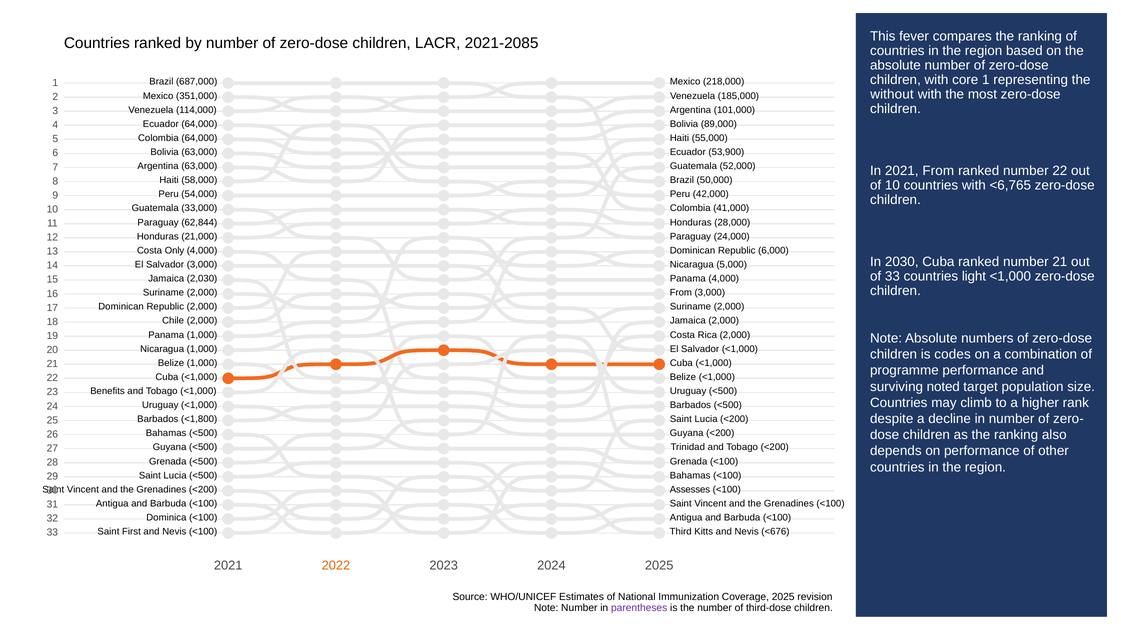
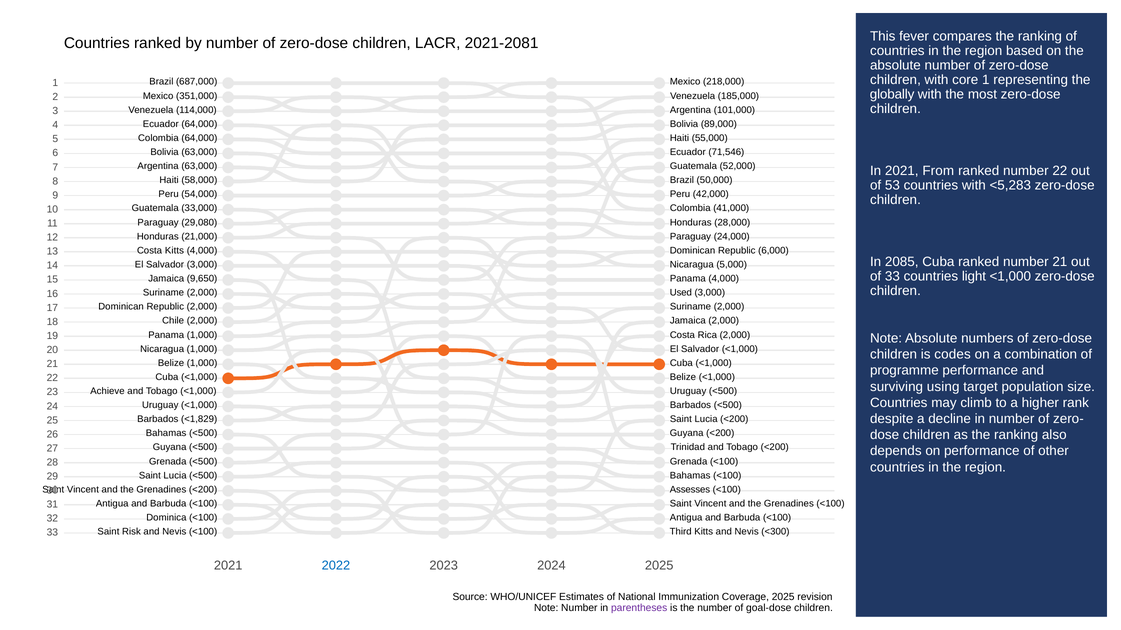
2021-2085: 2021-2085 -> 2021-2081
without: without -> globally
53,900: 53,900 -> 71,546
of 10: 10 -> 53
<6,765: <6,765 -> <5,283
62,844: 62,844 -> 29,080
Costa Only: Only -> Kitts
2030: 2030 -> 2085
2,030: 2,030 -> 9,650
From at (681, 293): From -> Used
noted: noted -> using
Benefits: Benefits -> Achieve
<1,800: <1,800 -> <1,829
First: First -> Risk
<676: <676 -> <300
2022 colour: orange -> blue
third-dose: third-dose -> goal-dose
